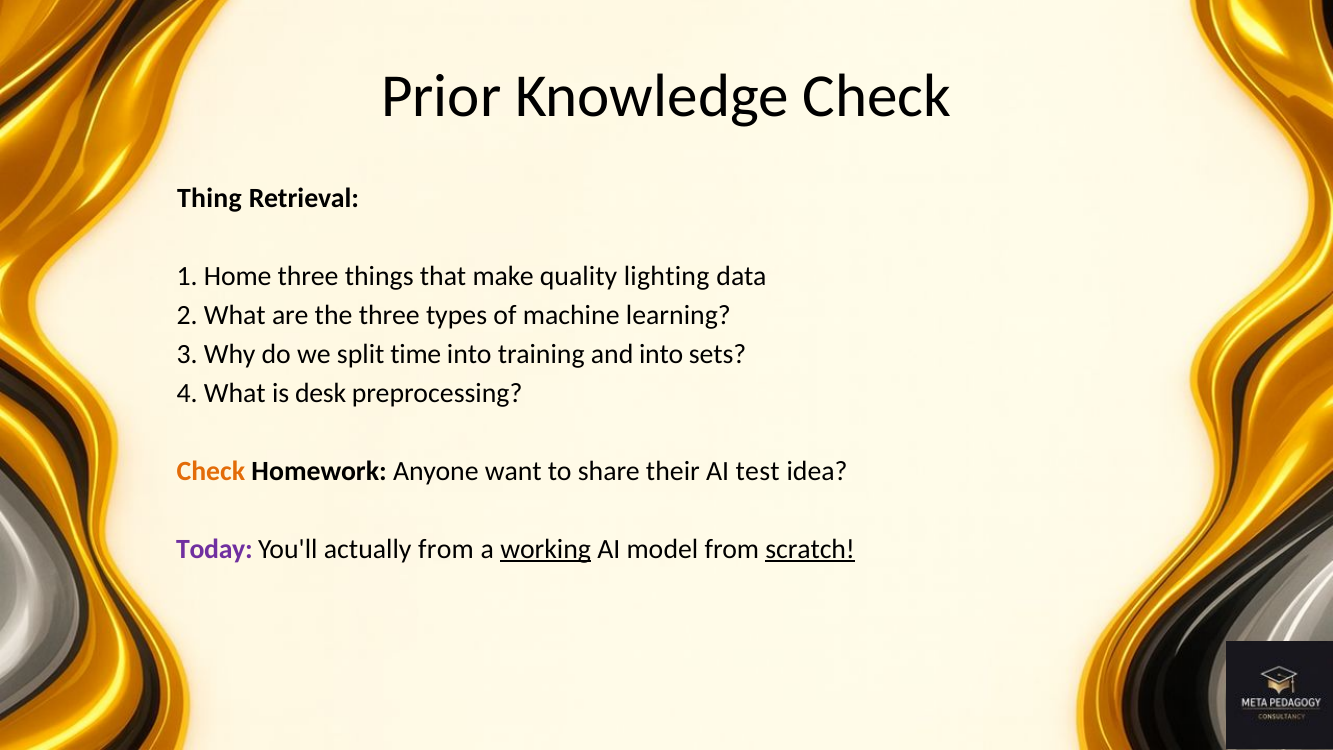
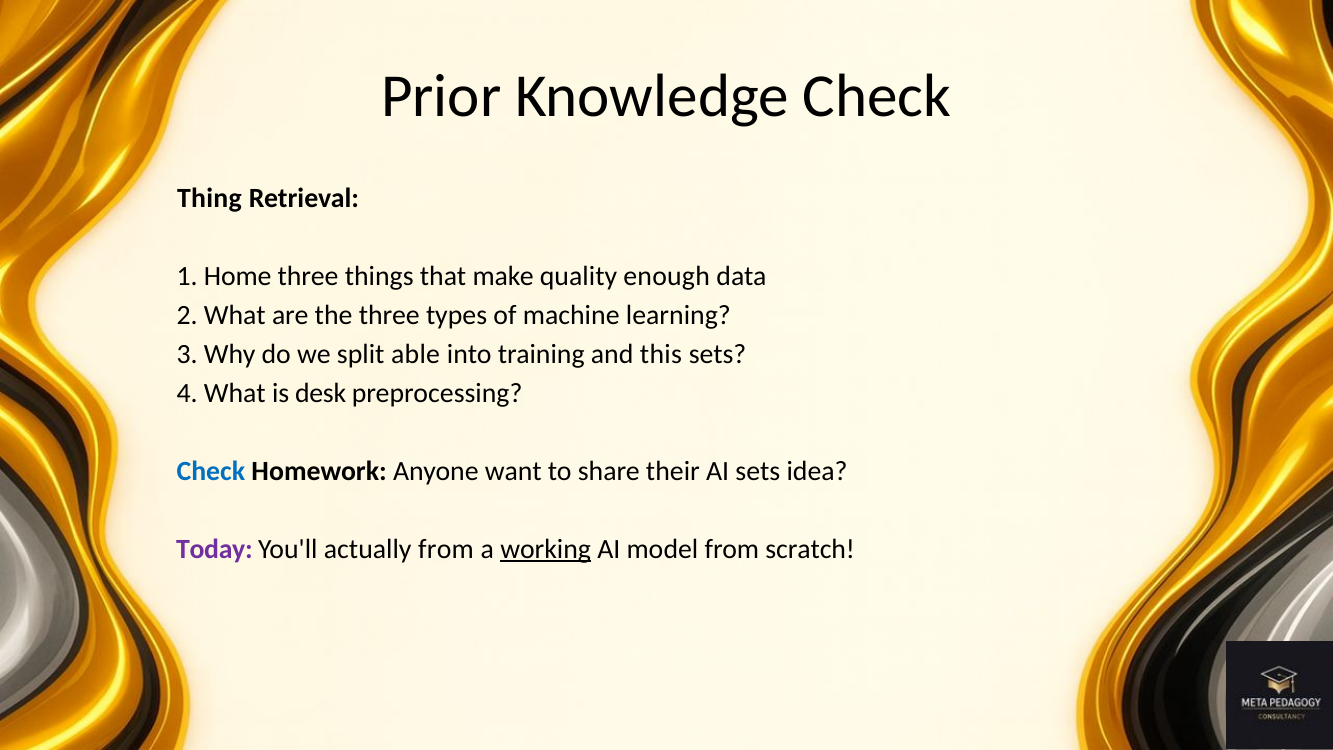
lighting: lighting -> enough
time: time -> able
and into: into -> this
Check at (211, 471) colour: orange -> blue
AI test: test -> sets
scratch underline: present -> none
